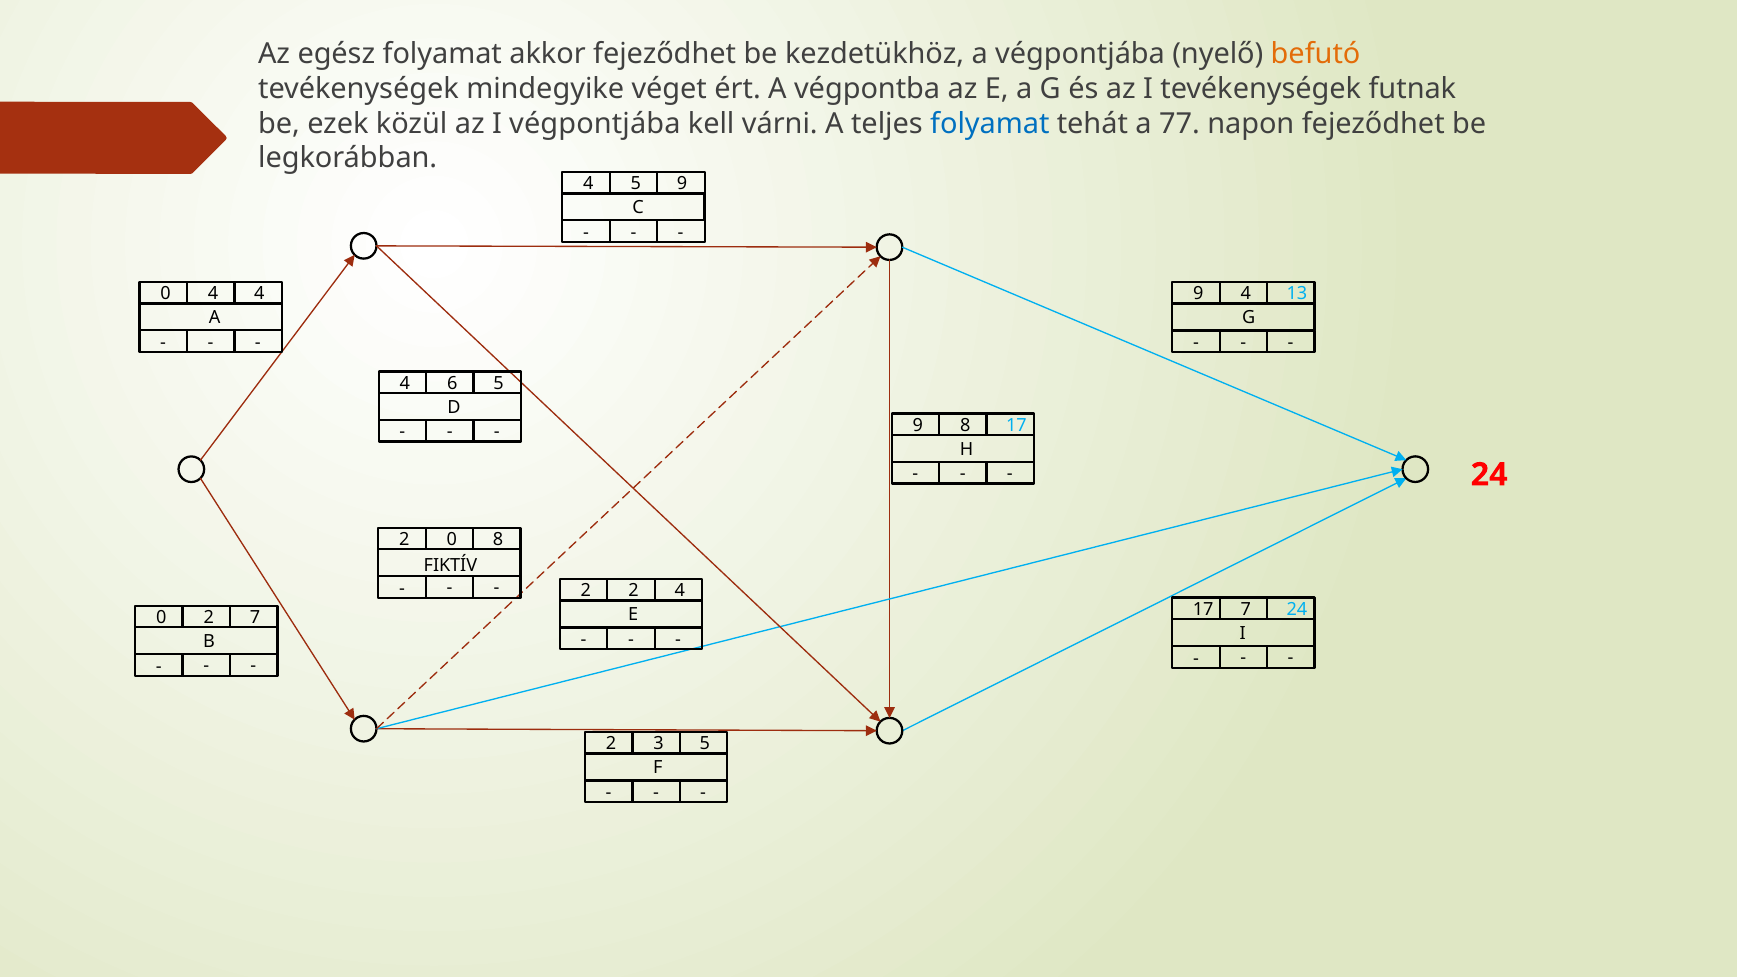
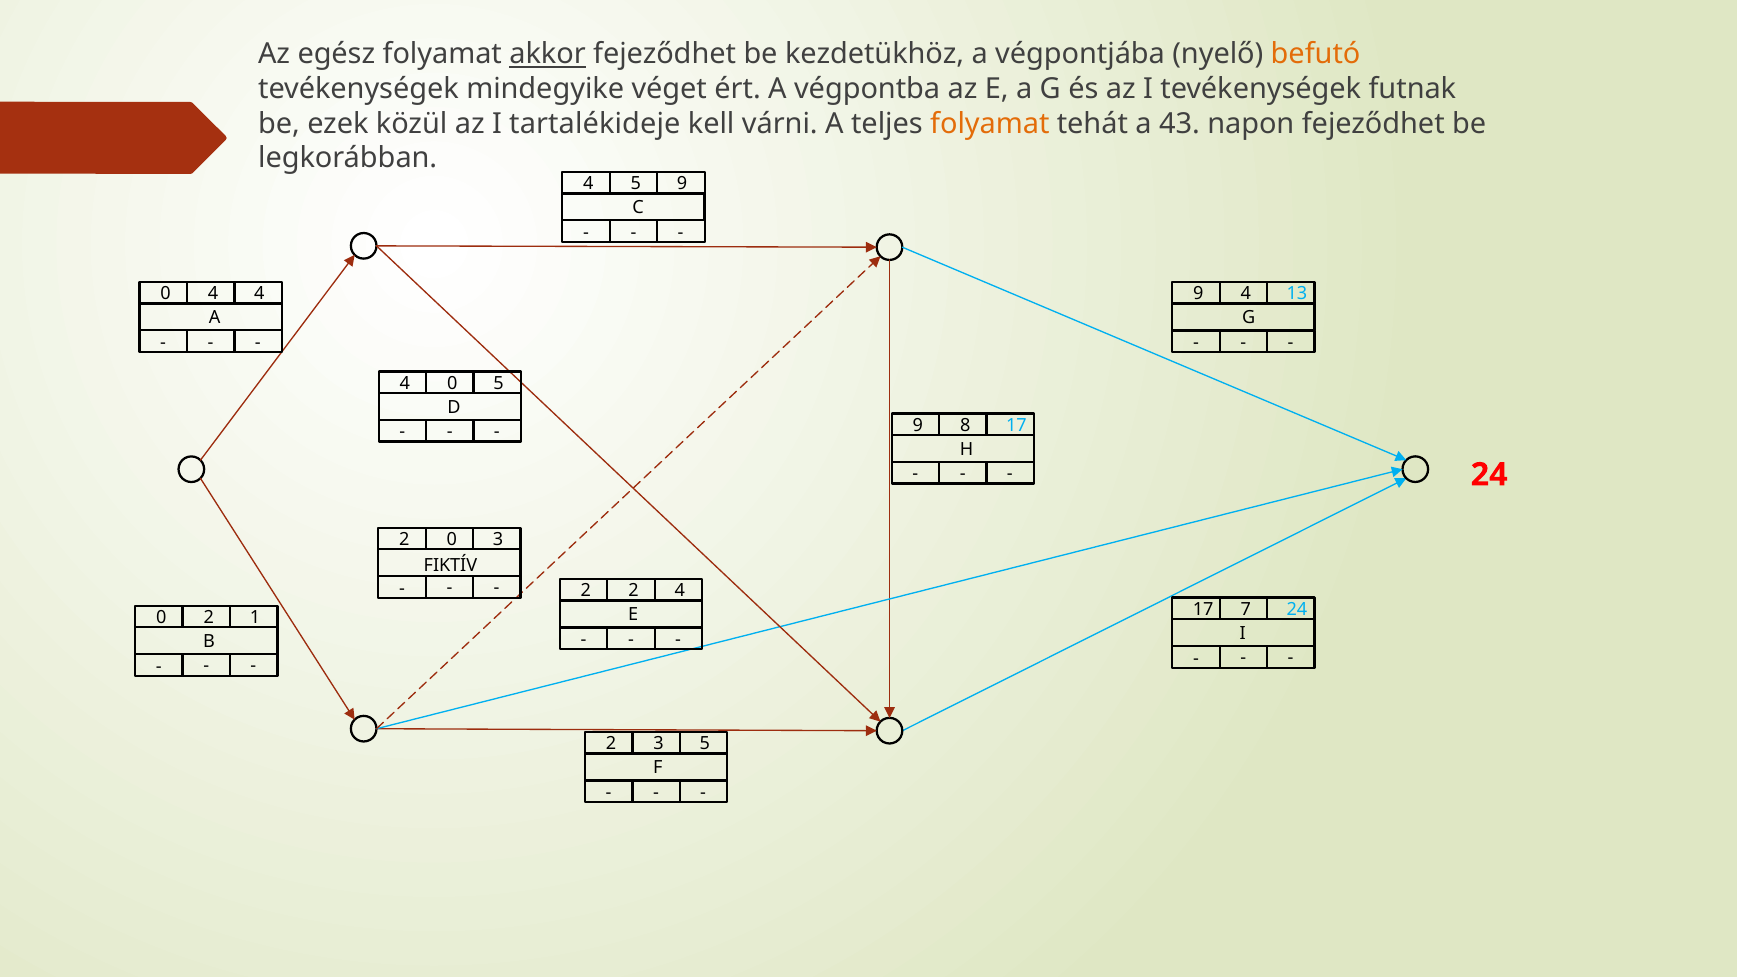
akkor underline: none -> present
I végpontjába: végpontjába -> tartalékideje
folyamat at (990, 124) colour: blue -> orange
77: 77 -> 43
4 6: 6 -> 0
0 8: 8 -> 3
2 7: 7 -> 1
